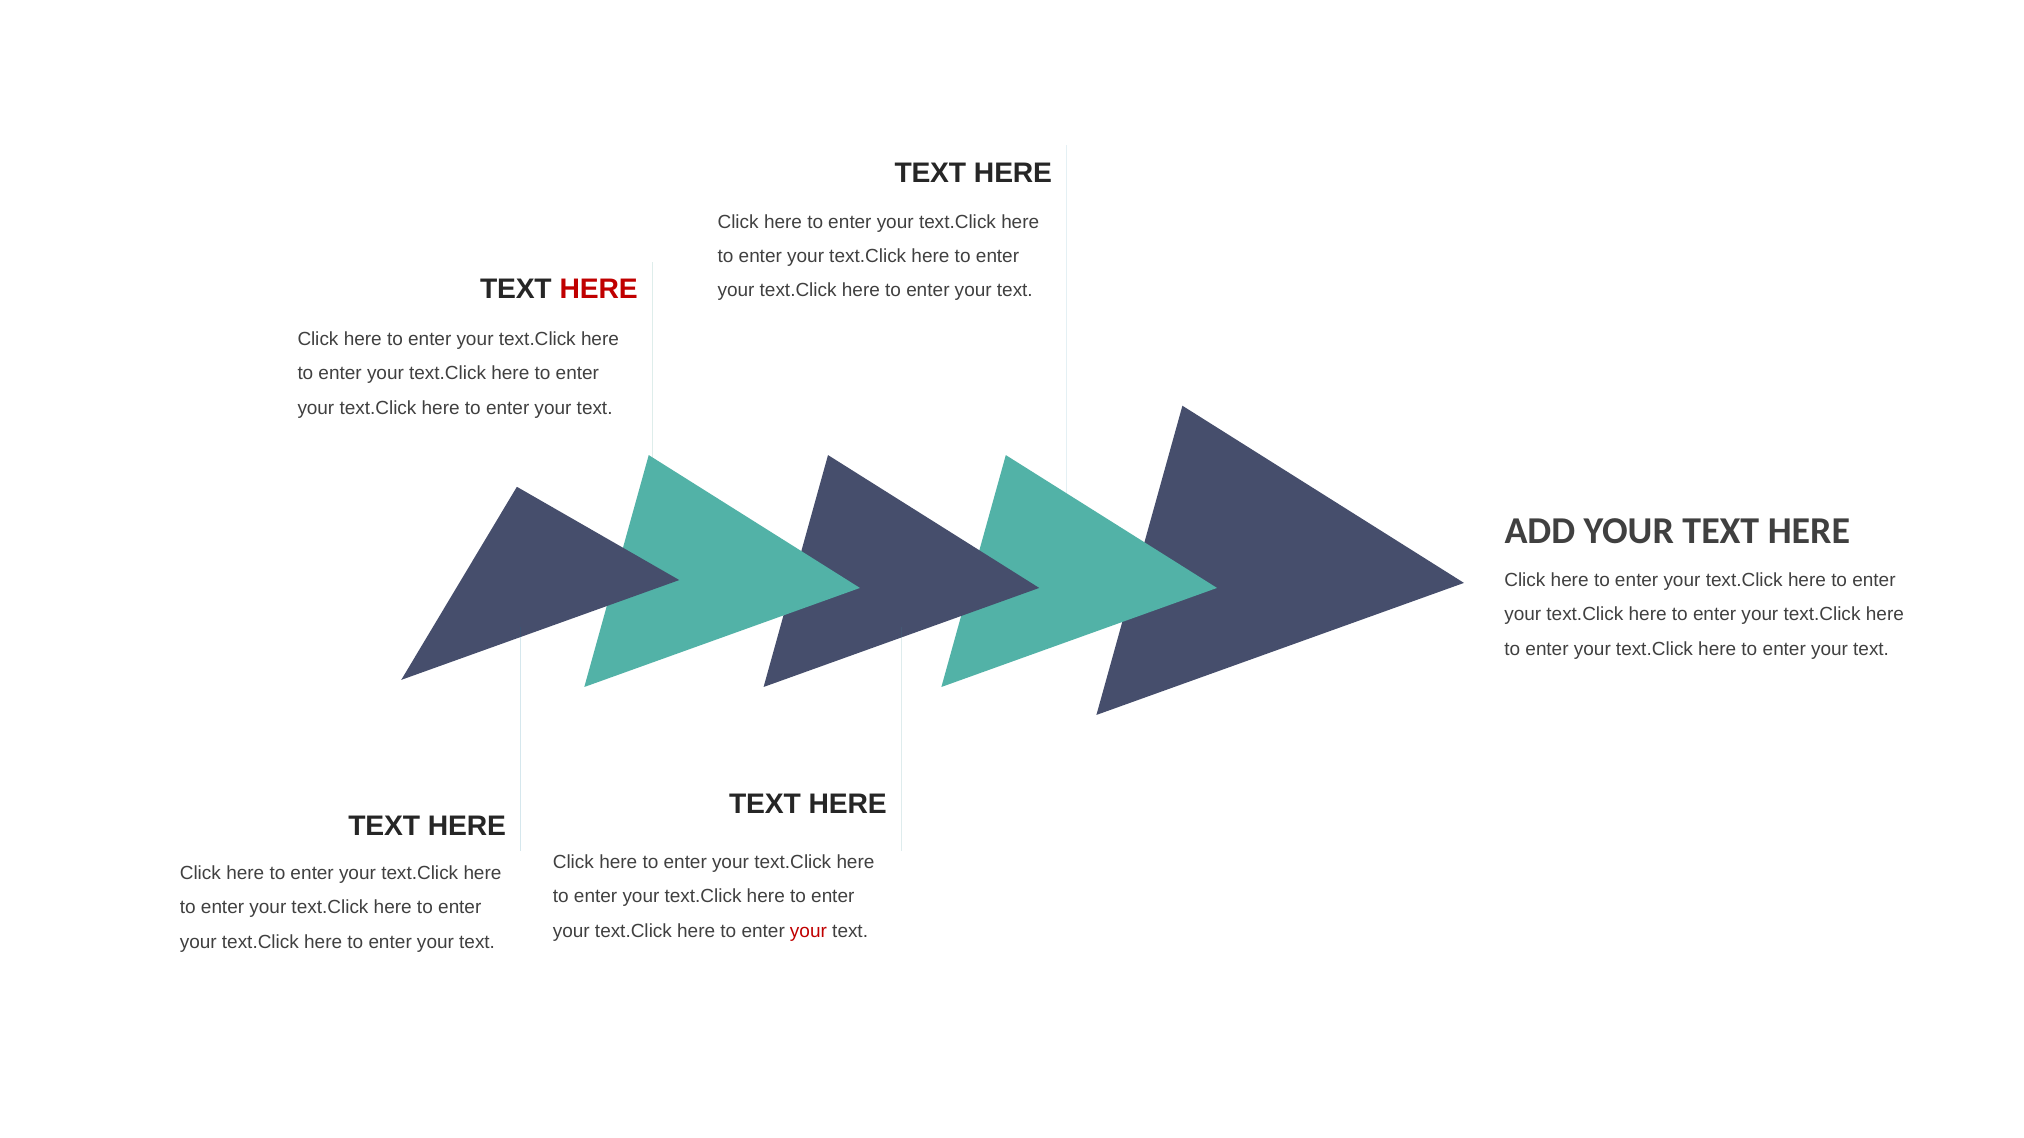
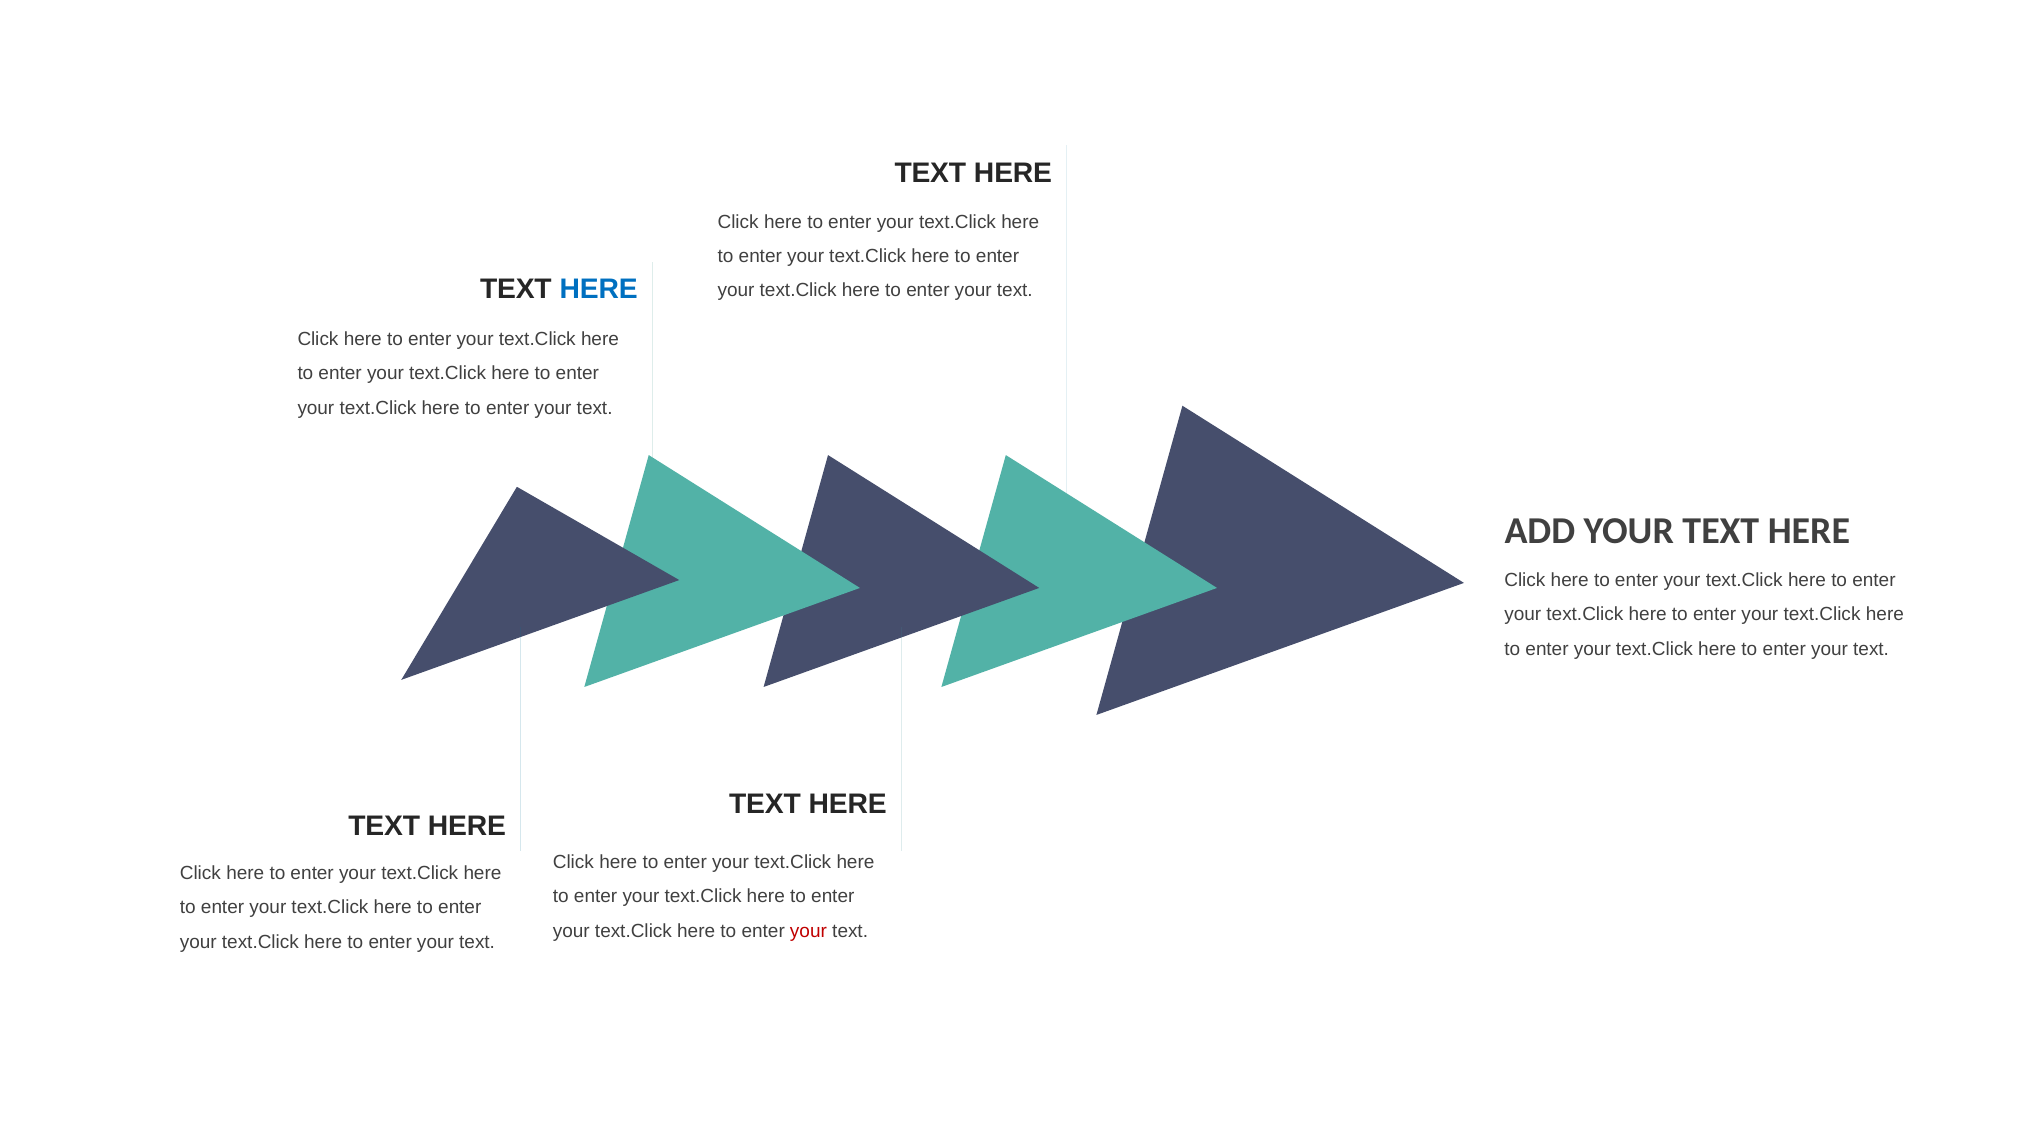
HERE at (599, 290) colour: red -> blue
